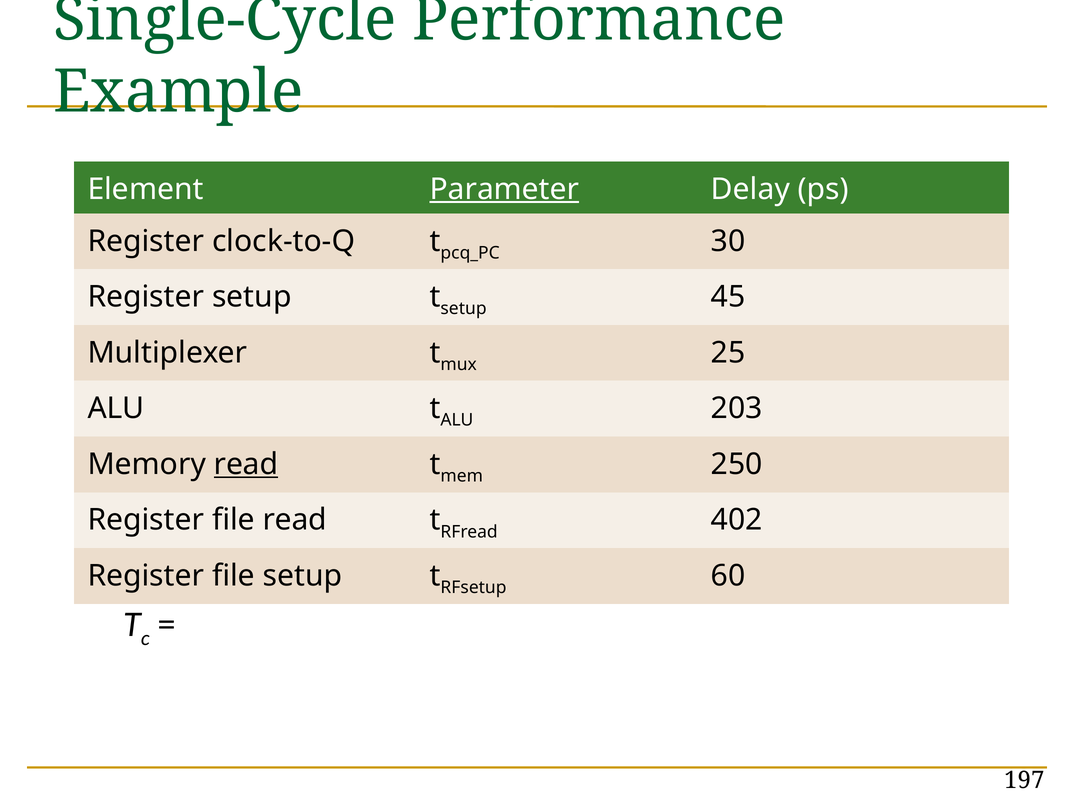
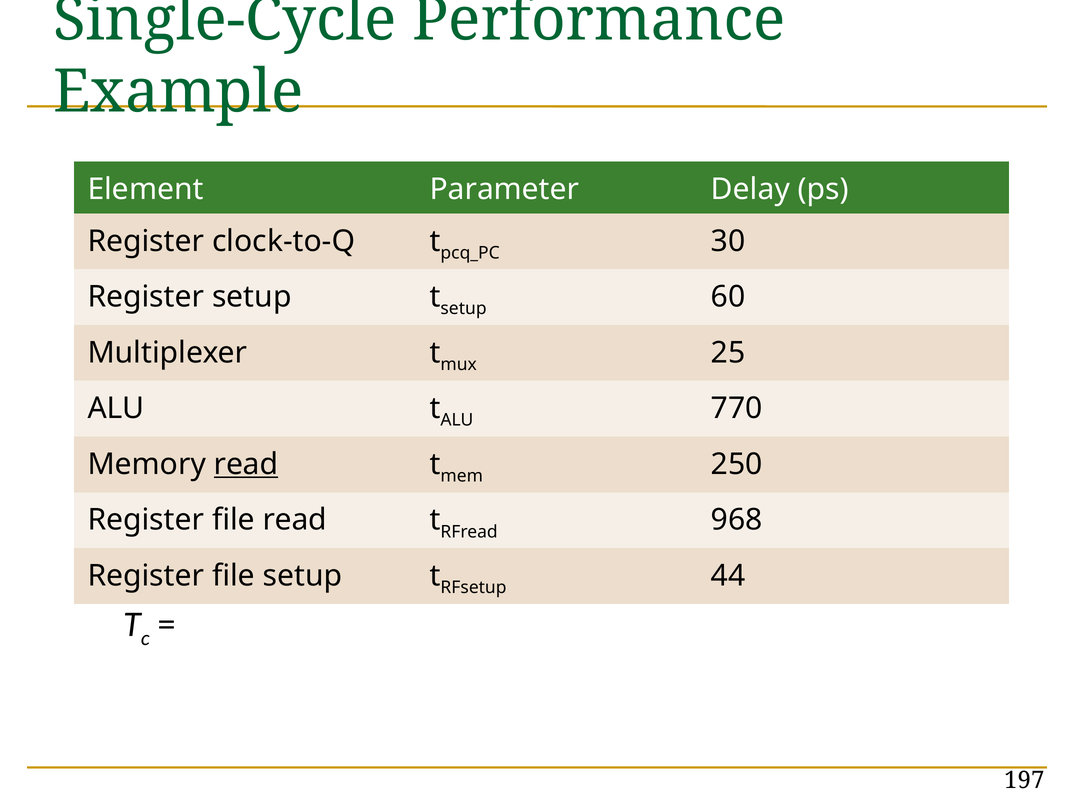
Parameter underline: present -> none
45: 45 -> 60
203: 203 -> 770
402: 402 -> 968
60: 60 -> 44
